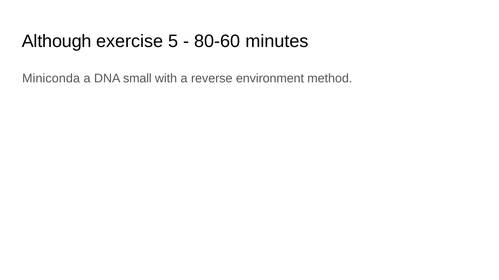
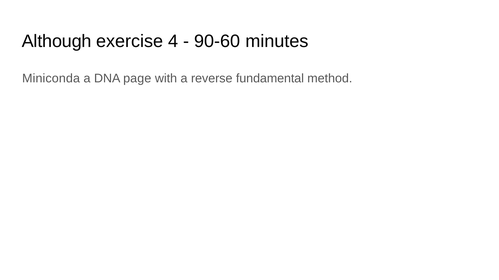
5: 5 -> 4
80-60: 80-60 -> 90-60
small: small -> page
environment: environment -> fundamental
